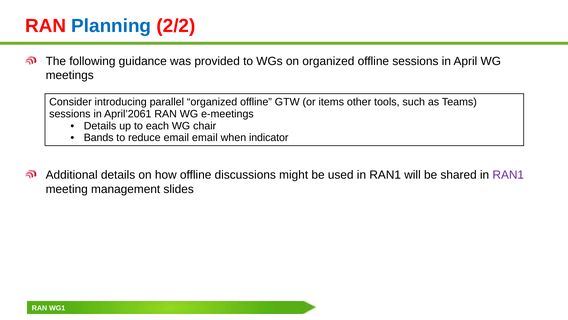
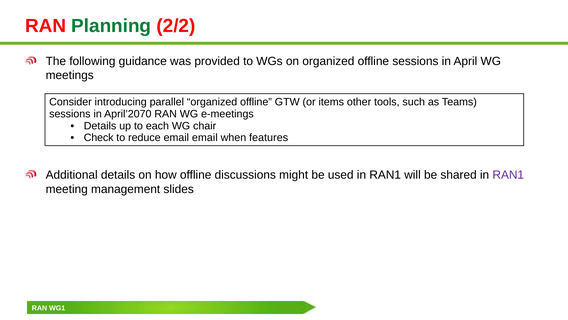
Planning colour: blue -> green
April’2061: April’2061 -> April’2070
Bands: Bands -> Check
indicator: indicator -> features
